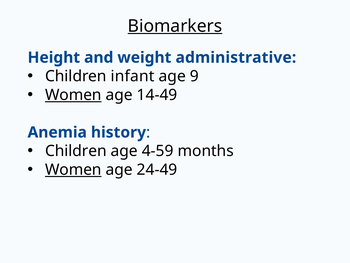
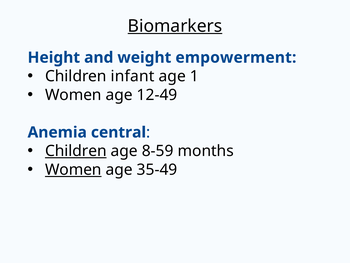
administrative: administrative -> empowerment
9: 9 -> 1
Women at (73, 95) underline: present -> none
14-49: 14-49 -> 12-49
history: history -> central
Children at (76, 151) underline: none -> present
4-59: 4-59 -> 8-59
24-49: 24-49 -> 35-49
